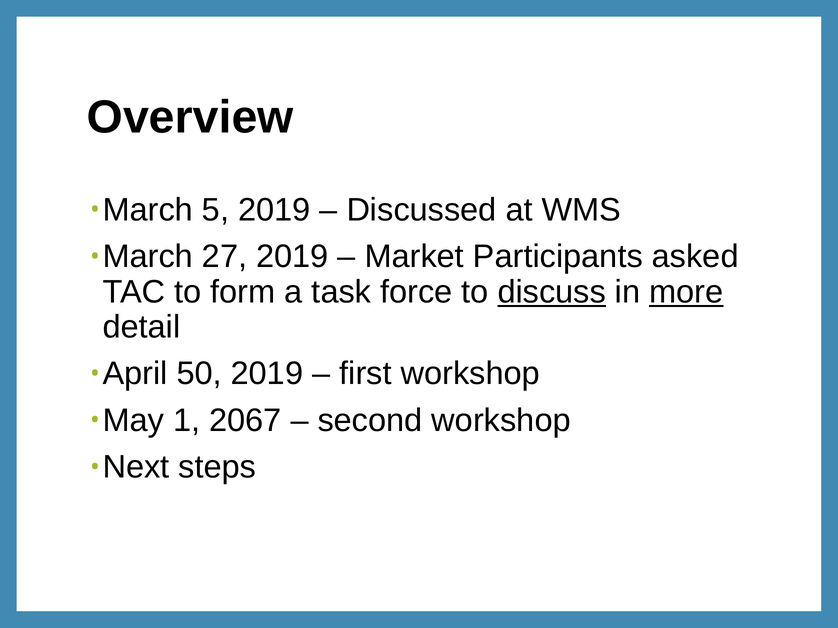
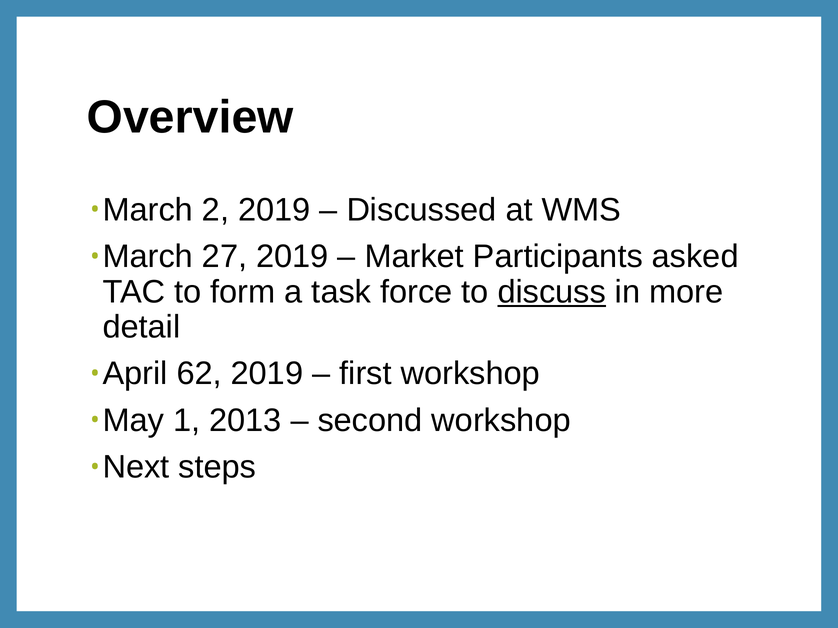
5: 5 -> 2
more underline: present -> none
50: 50 -> 62
2067: 2067 -> 2013
